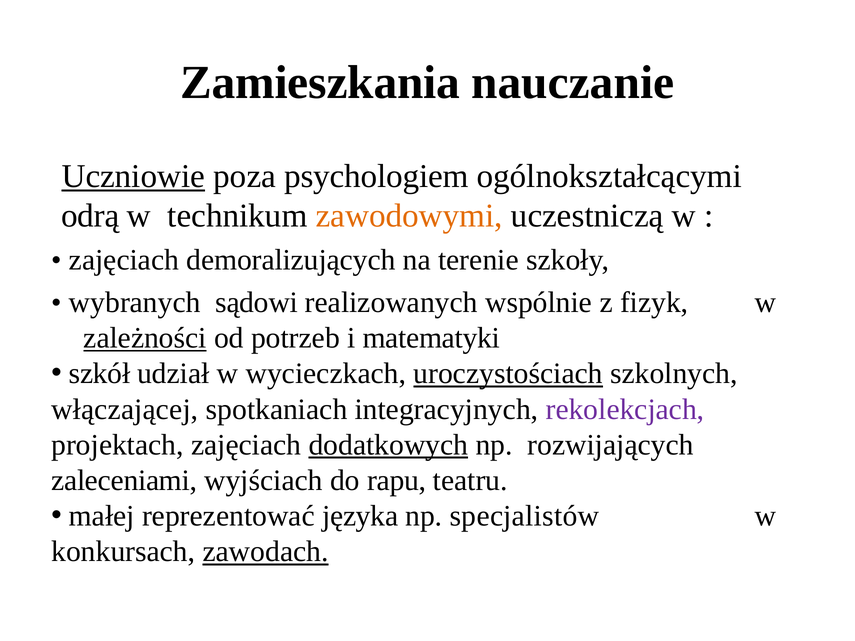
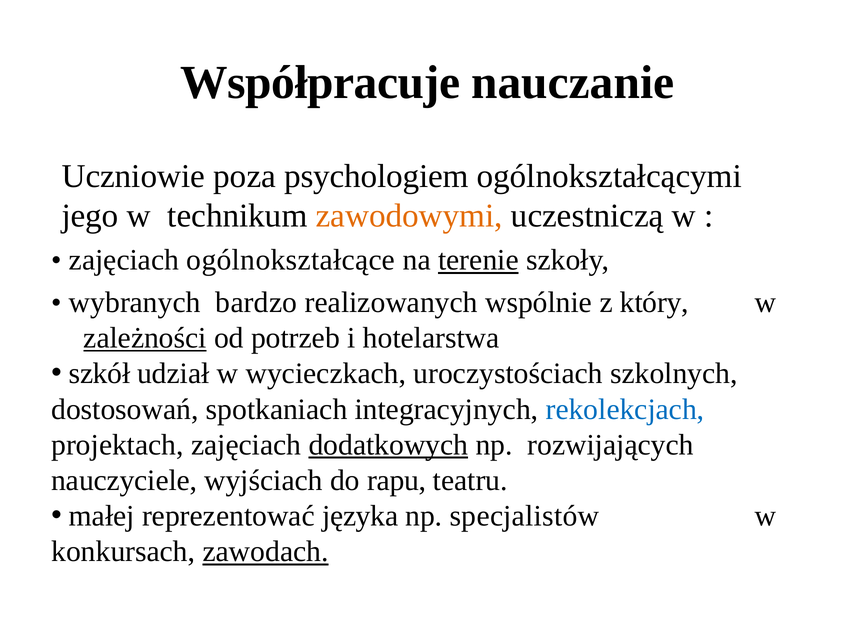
Zamieszkania: Zamieszkania -> Współpracuje
Uczniowie underline: present -> none
odrą: odrą -> jego
demoralizujących: demoralizujących -> ogólnokształcące
terenie underline: none -> present
sądowi: sądowi -> bardzo
fizyk: fizyk -> który
matematyki: matematyki -> hotelarstwa
uroczystościach underline: present -> none
włączającej: włączającej -> dostosowań
rekolekcjach colour: purple -> blue
zaleceniami: zaleceniami -> nauczyciele
